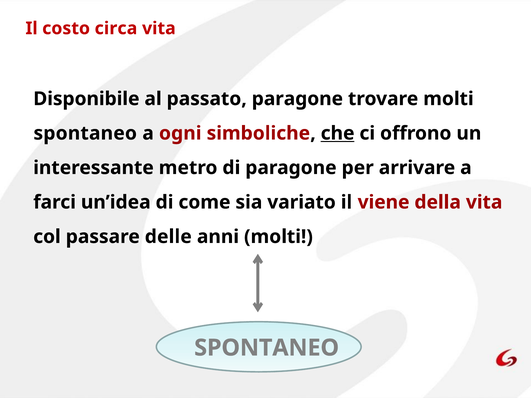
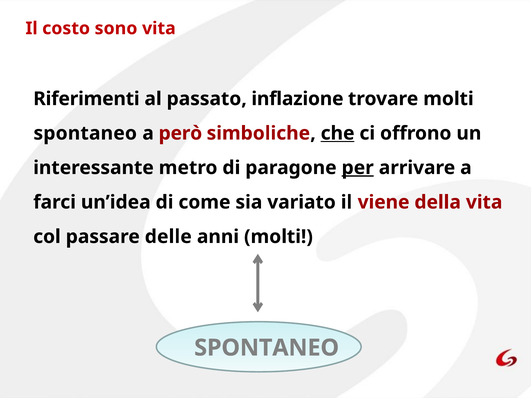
circa: circa -> sono
Disponibile: Disponibile -> Riferimenti
passato paragone: paragone -> inflazione
ogni: ogni -> però
per underline: none -> present
